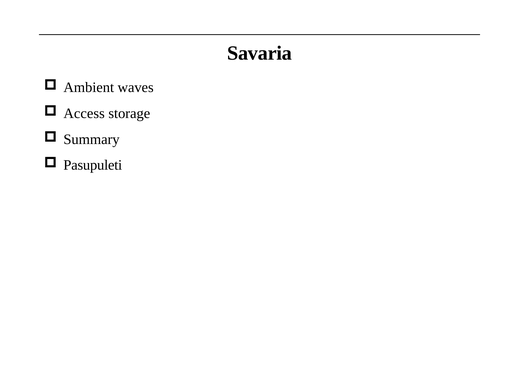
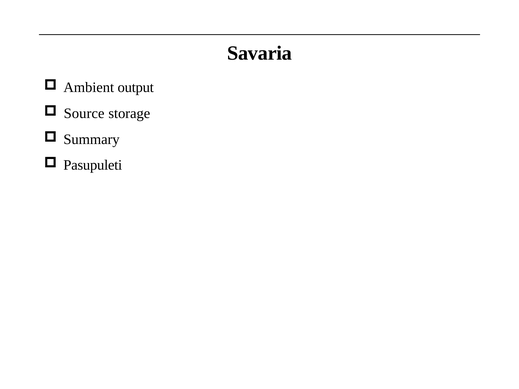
waves: waves -> output
Access: Access -> Source
